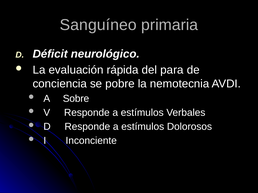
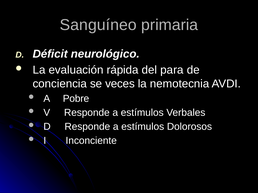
pobre: pobre -> veces
Sobre: Sobre -> Pobre
